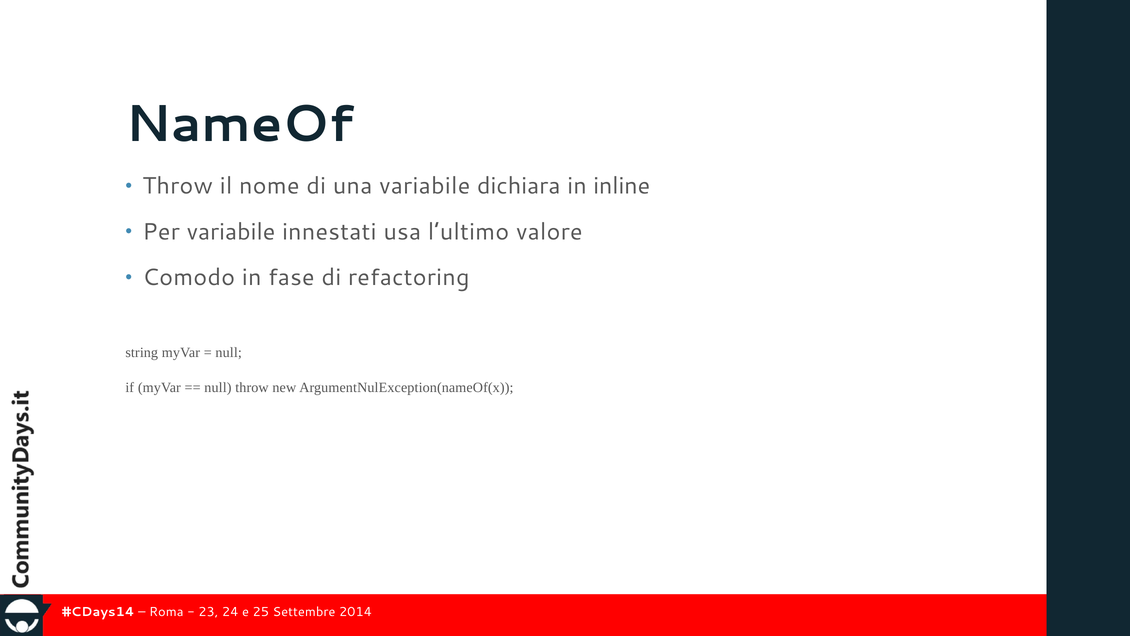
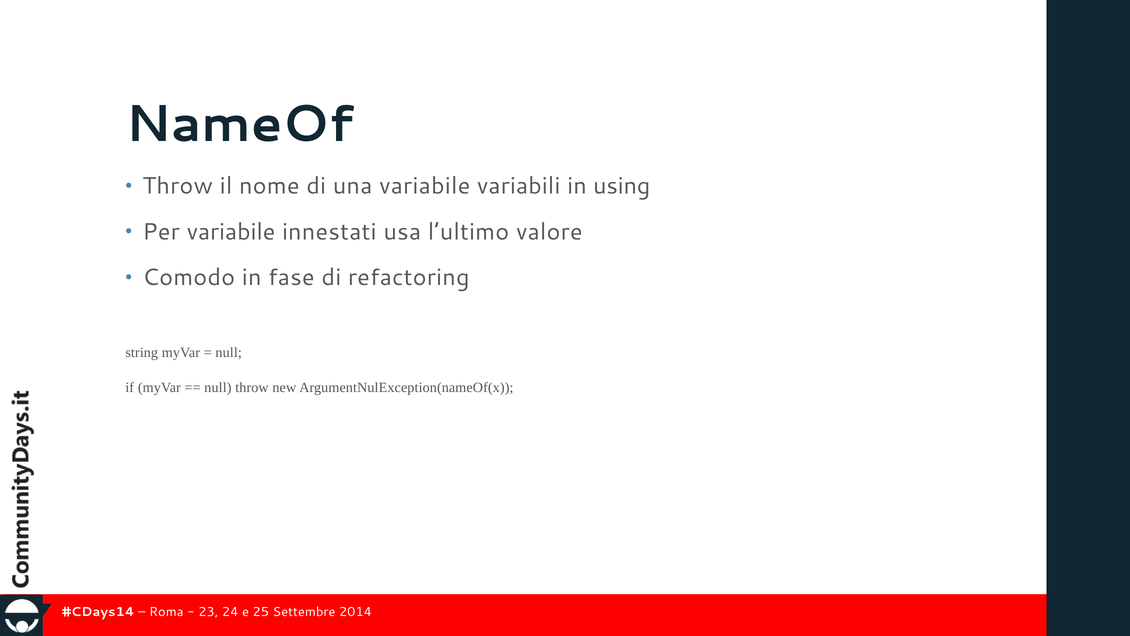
dichiara: dichiara -> variabili
inline: inline -> using
